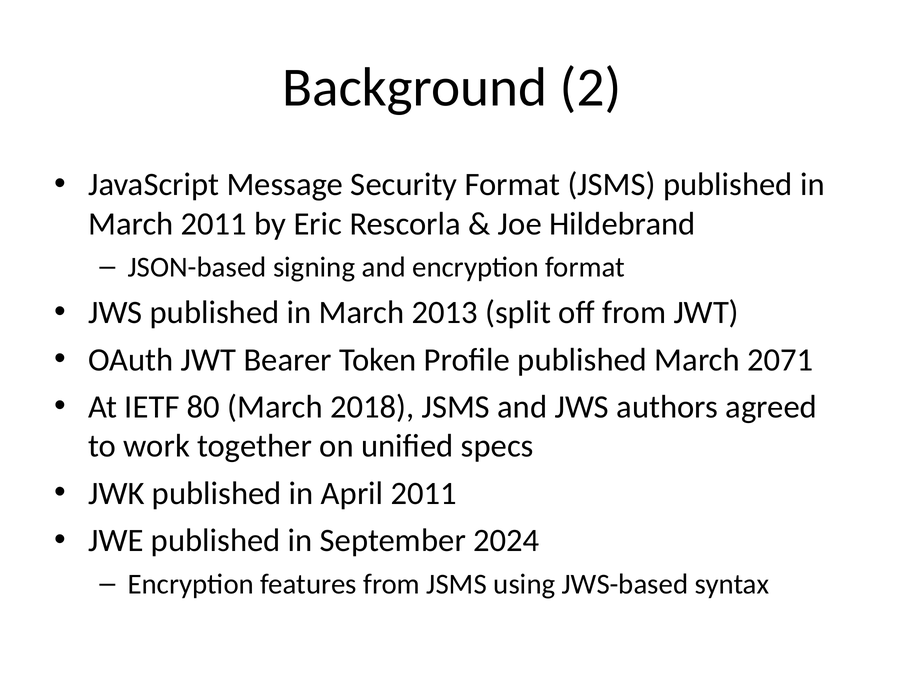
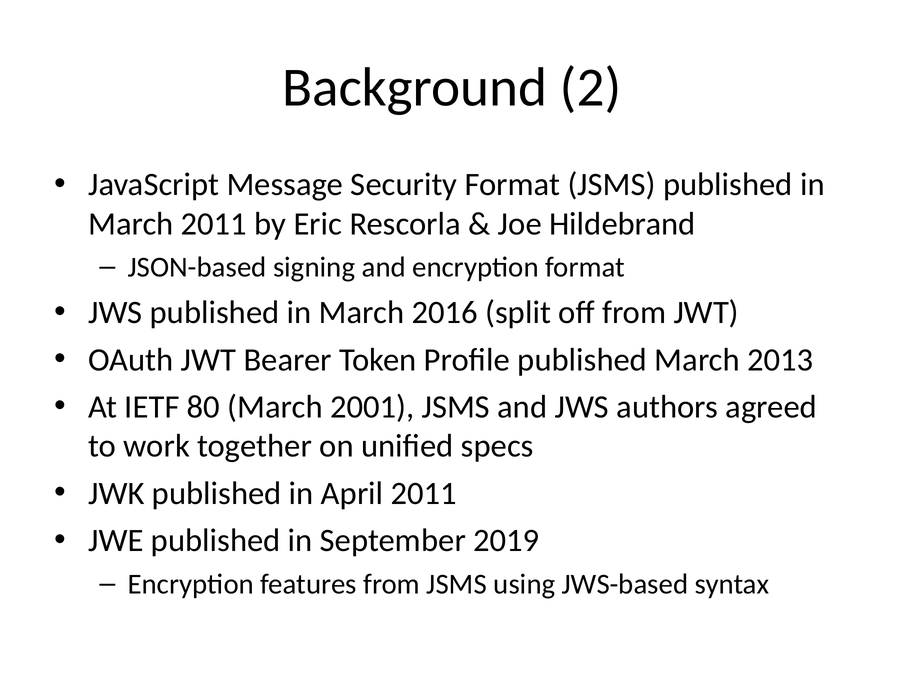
2013: 2013 -> 2016
2071: 2071 -> 2013
2018: 2018 -> 2001
2024: 2024 -> 2019
